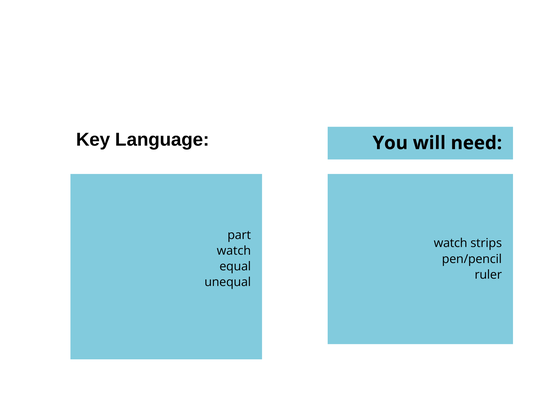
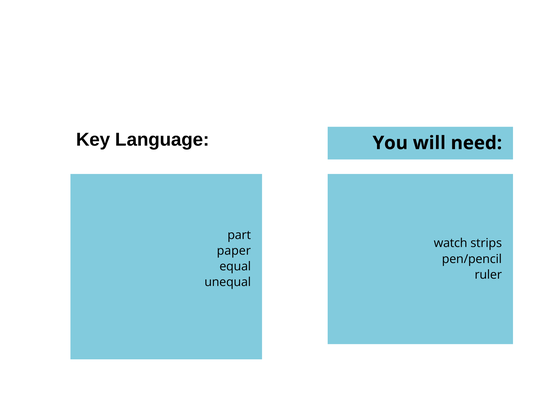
watch at (234, 250): watch -> paper
